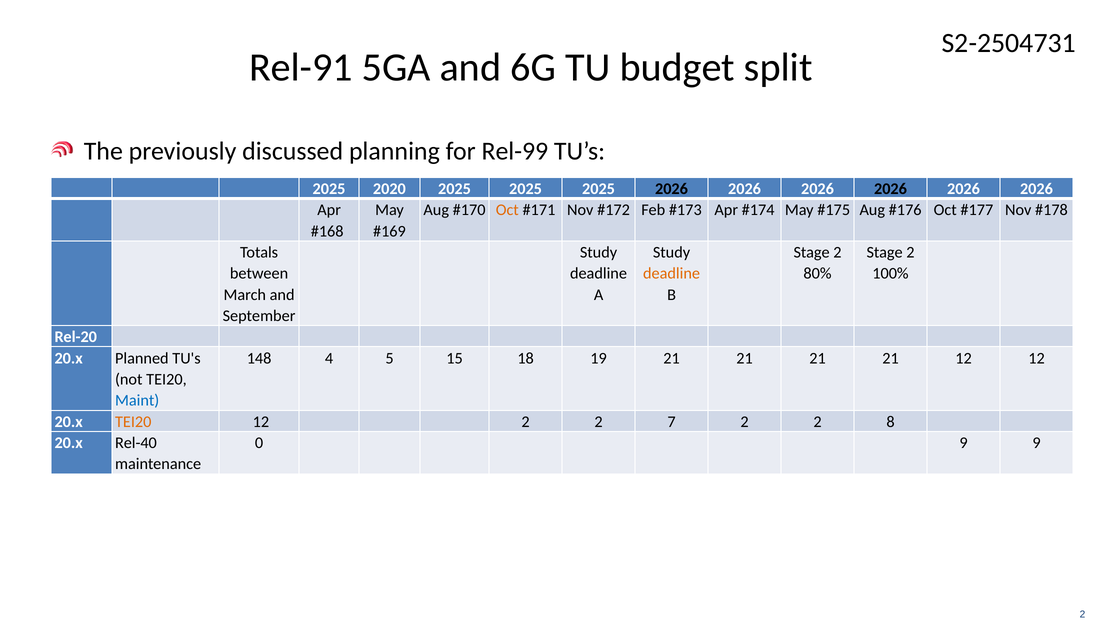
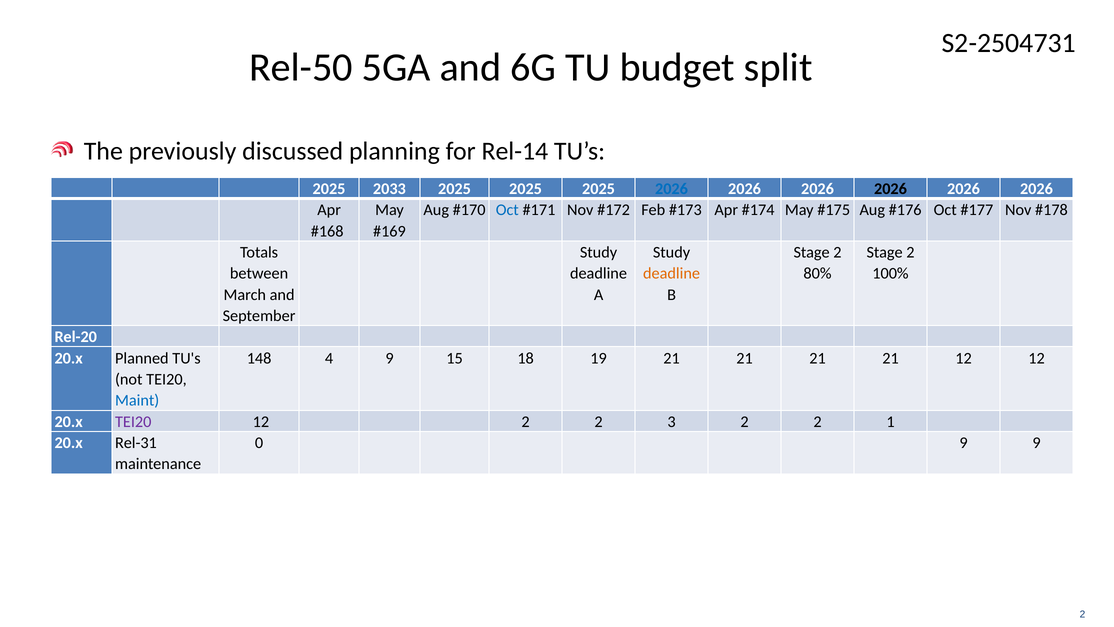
Rel-91: Rel-91 -> Rel-50
Rel-99: Rel-99 -> Rel-14
2020: 2020 -> 2033
2026 at (672, 189) colour: black -> blue
Oct at (507, 210) colour: orange -> blue
4 5: 5 -> 9
TEI20 at (133, 421) colour: orange -> purple
7: 7 -> 3
8: 8 -> 1
Rel-40: Rel-40 -> Rel-31
